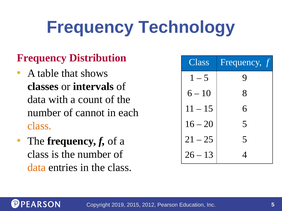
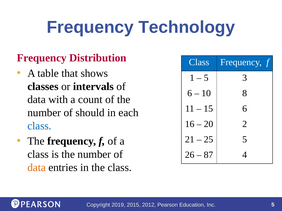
9: 9 -> 3
cannot: cannot -> should
20 5: 5 -> 2
class at (39, 126) colour: orange -> blue
13: 13 -> 87
